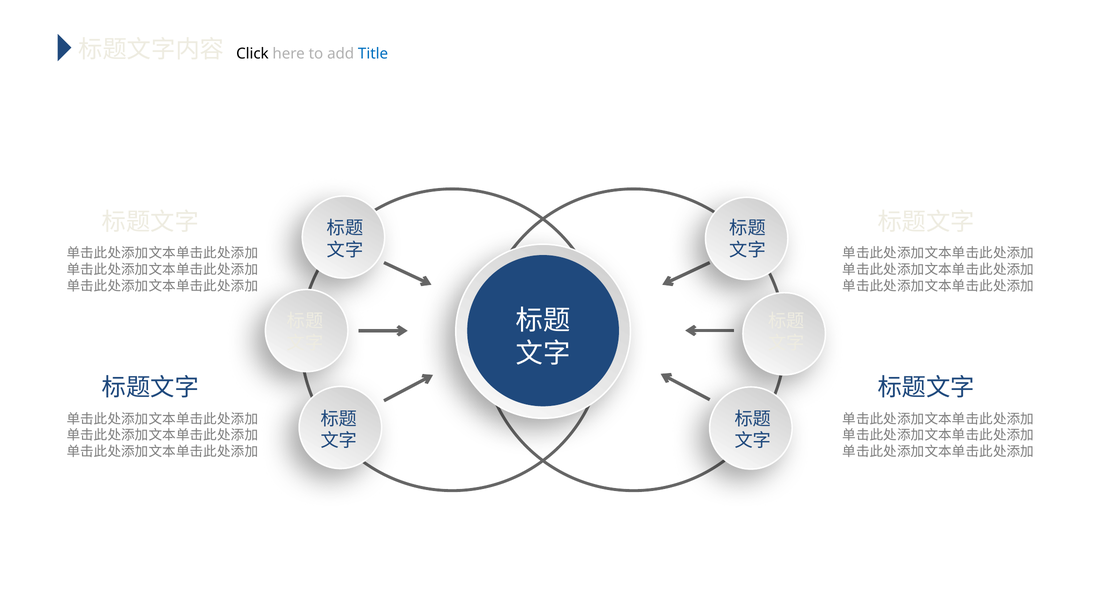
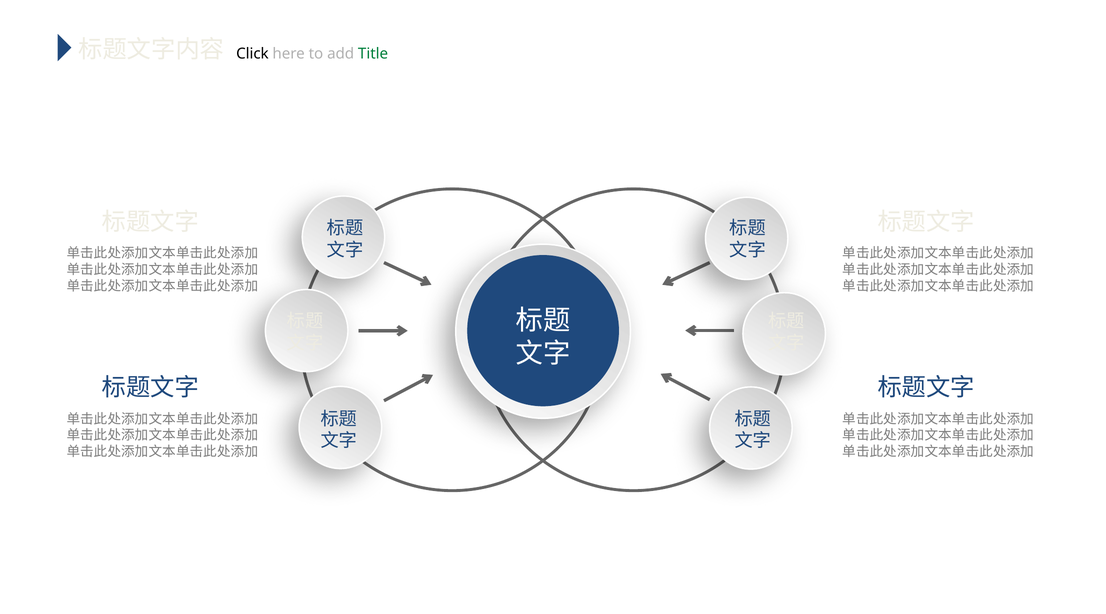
Title colour: blue -> green
